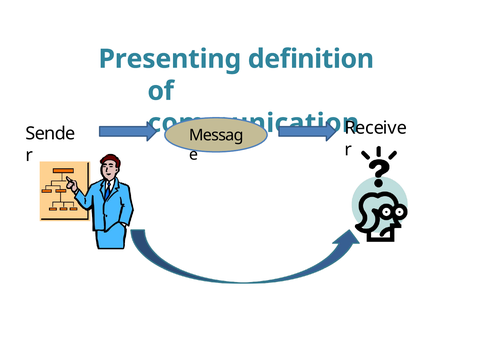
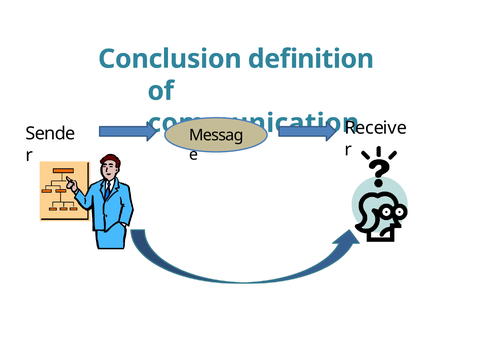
Presenting: Presenting -> Conclusion
